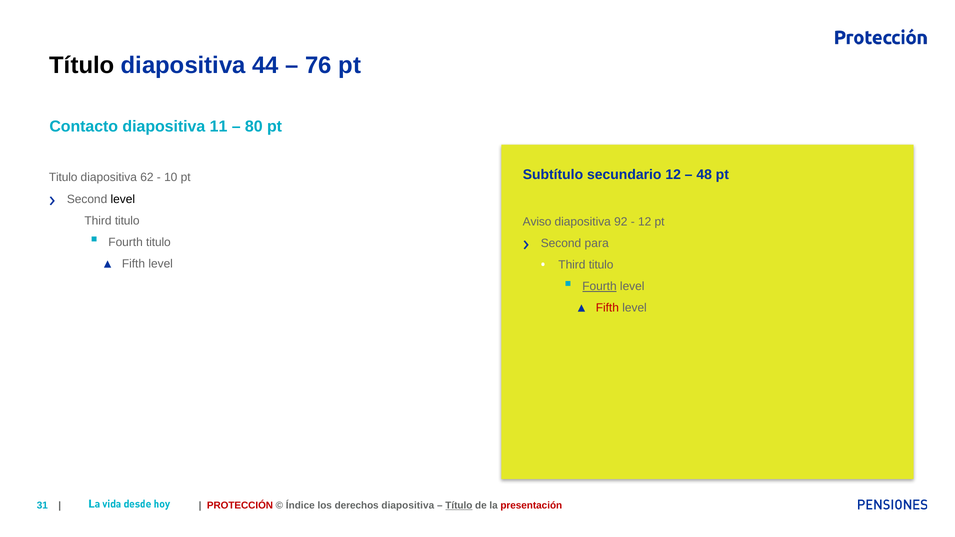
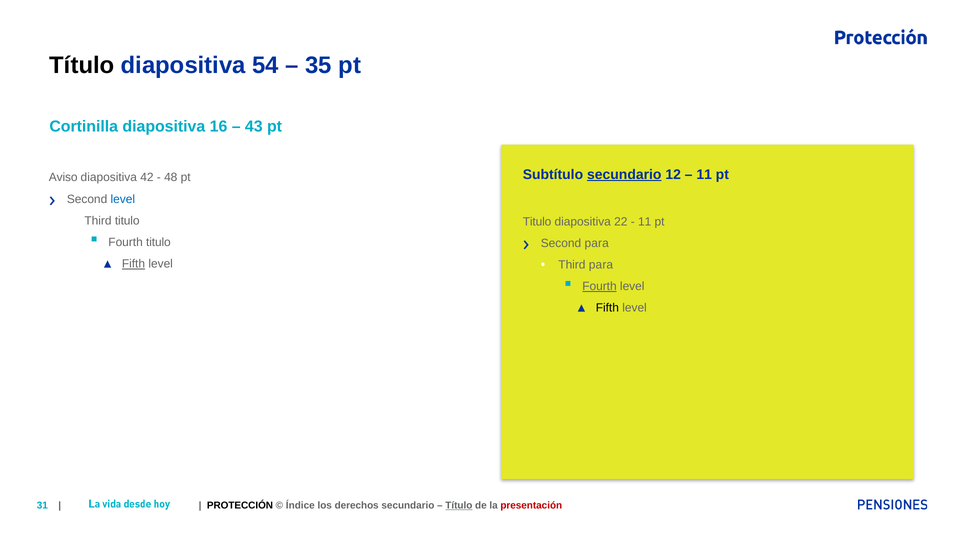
44: 44 -> 54
76: 76 -> 35
Contacto: Contacto -> Cortinilla
11: 11 -> 16
80: 80 -> 43
secundario at (624, 175) underline: none -> present
48 at (704, 175): 48 -> 11
Titulo at (63, 178): Titulo -> Aviso
62: 62 -> 42
10: 10 -> 48
level at (123, 199) colour: black -> blue
Aviso at (537, 222): Aviso -> Titulo
92: 92 -> 22
12 at (645, 222): 12 -> 11
Fifth at (133, 264) underline: none -> present
titulo at (601, 265): titulo -> para
Fifth at (607, 308) colour: red -> black
PROTECCIÓN colour: red -> black
derechos diapositiva: diapositiva -> secundario
